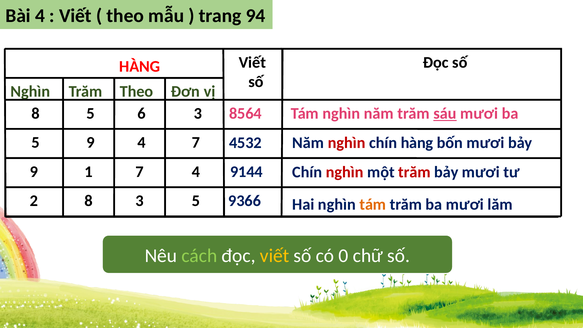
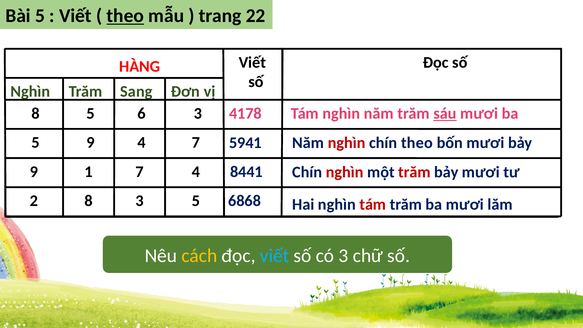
Bài 4: 4 -> 5
theo at (125, 16) underline: none -> present
94: 94 -> 22
Theo at (137, 92): Theo -> Sang
8564: 8564 -> 4178
4532: 4532 -> 5941
chín hàng: hàng -> theo
9144: 9144 -> 8441
9366: 9366 -> 6868
tám at (373, 205) colour: orange -> red
cách colour: light green -> yellow
viết at (275, 256) colour: yellow -> light blue
có 0: 0 -> 3
